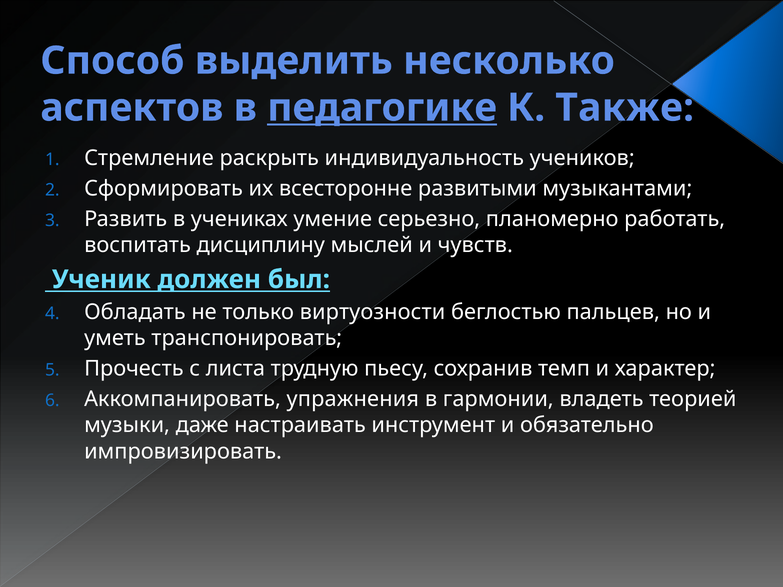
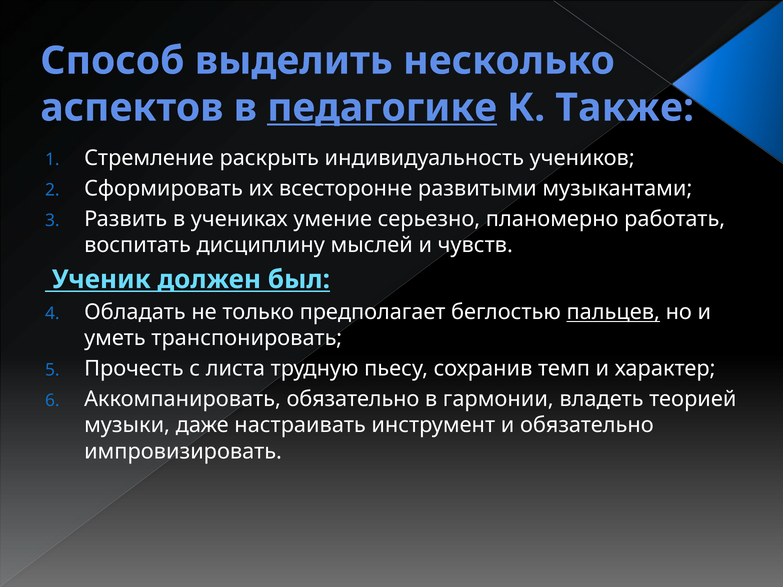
виртуозности: виртуозности -> предполагает
пальцев underline: none -> present
Аккомпанировать упражнения: упражнения -> обязательно
